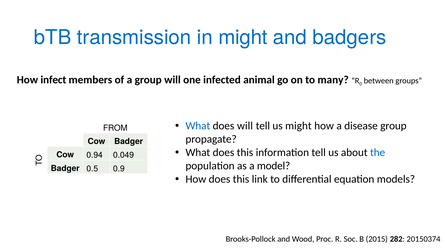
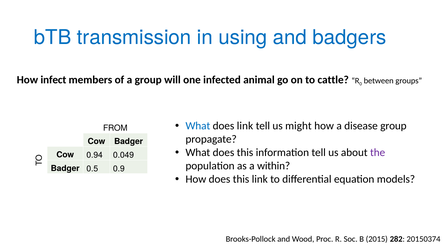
in might: might -> using
many: many -> cattle
does will: will -> link
the colour: blue -> purple
model: model -> within
